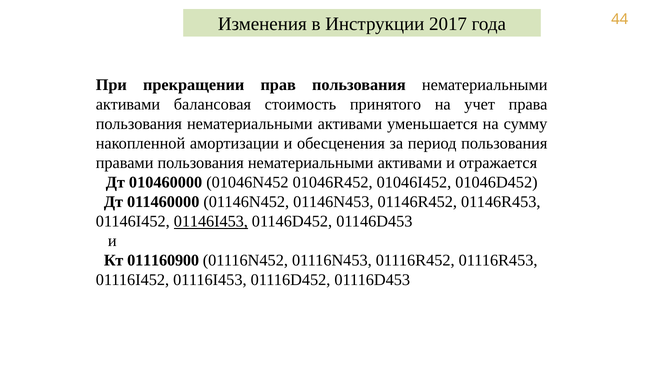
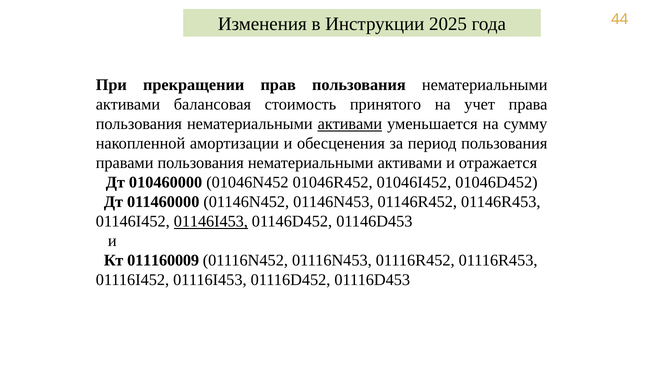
2017: 2017 -> 2025
активами at (350, 124) underline: none -> present
011160900: 011160900 -> 011160009
